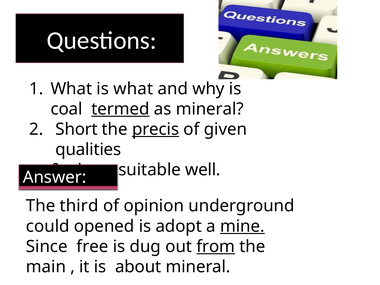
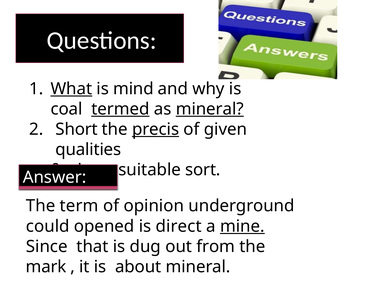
What at (71, 89) underline: none -> present
is what: what -> mind
mineral at (210, 109) underline: none -> present
well: well -> sort
third: third -> term
adopt: adopt -> direct
free: free -> that
from underline: present -> none
main: main -> mark
